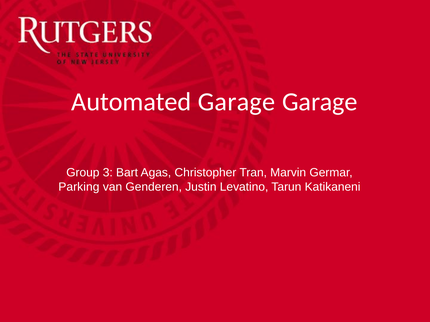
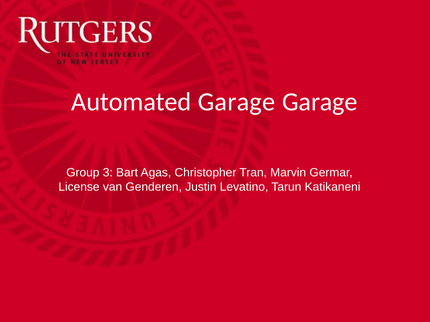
Parking: Parking -> License
